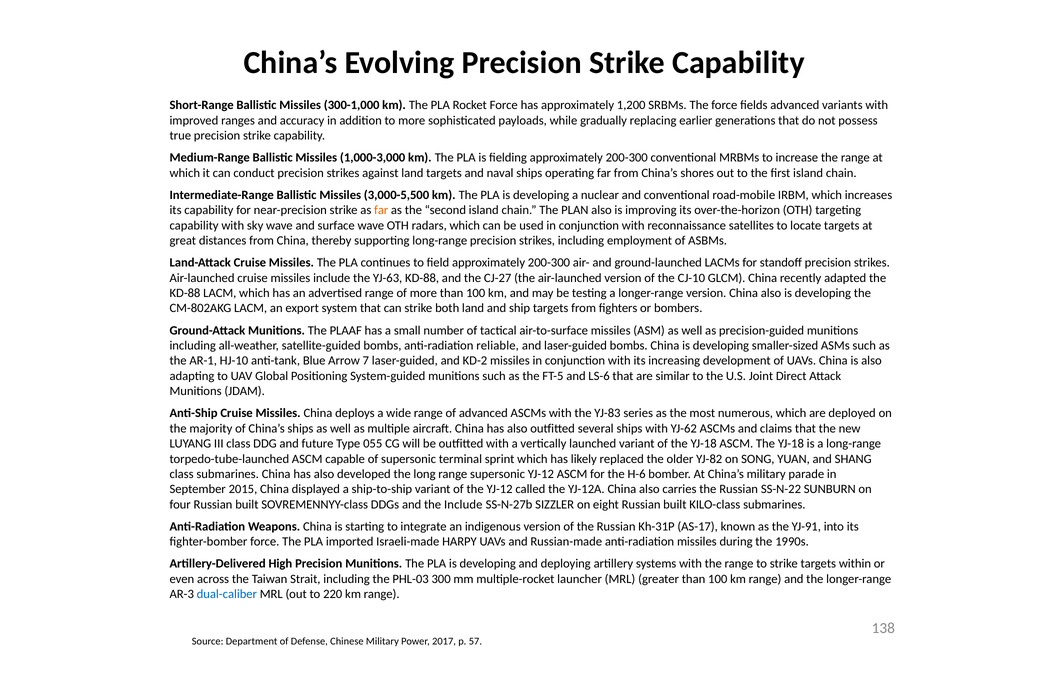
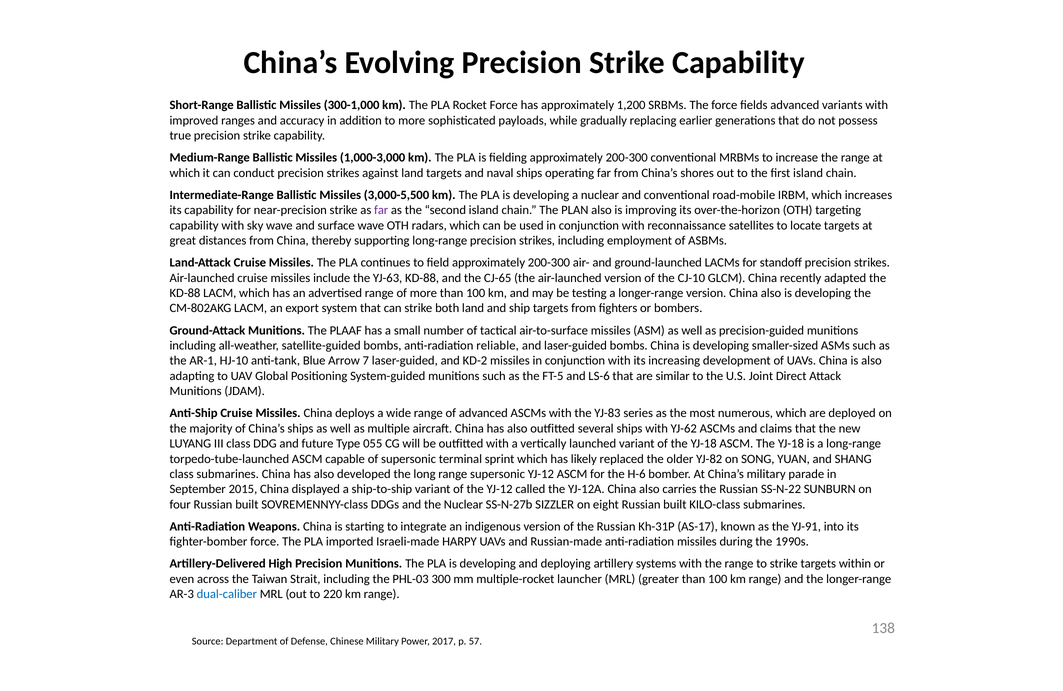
far at (381, 210) colour: orange -> purple
CJ-27: CJ-27 -> CJ-65
the Include: Include -> Nuclear
